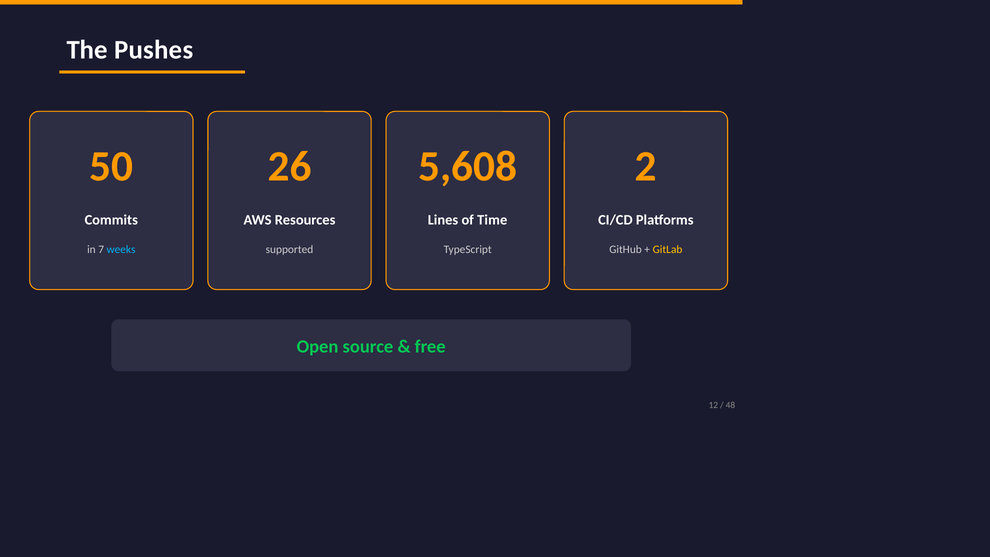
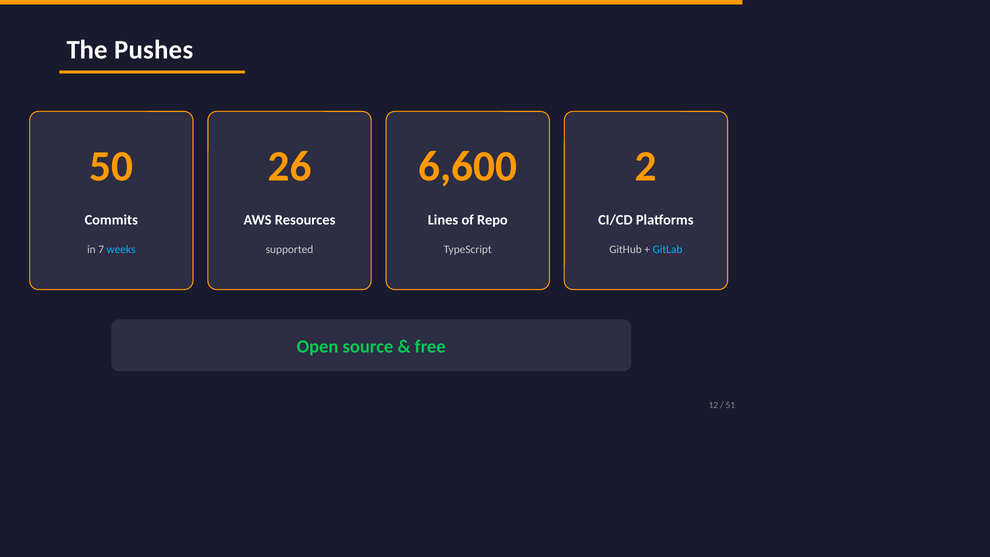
5,608: 5,608 -> 6,600
Time: Time -> Repo
GitLab colour: yellow -> light blue
48: 48 -> 51
